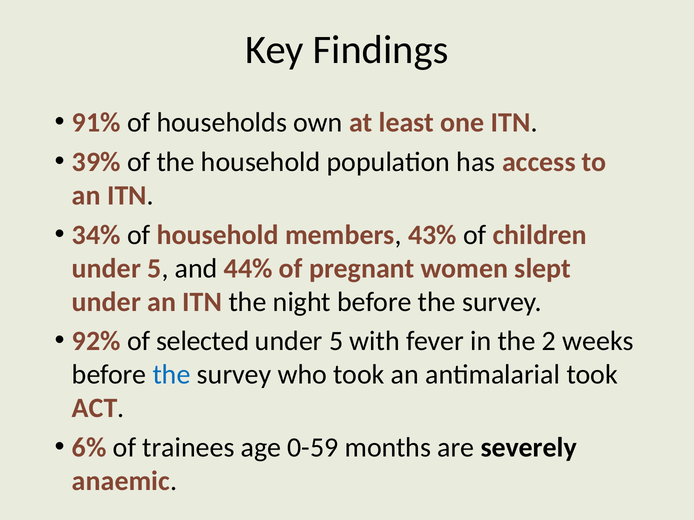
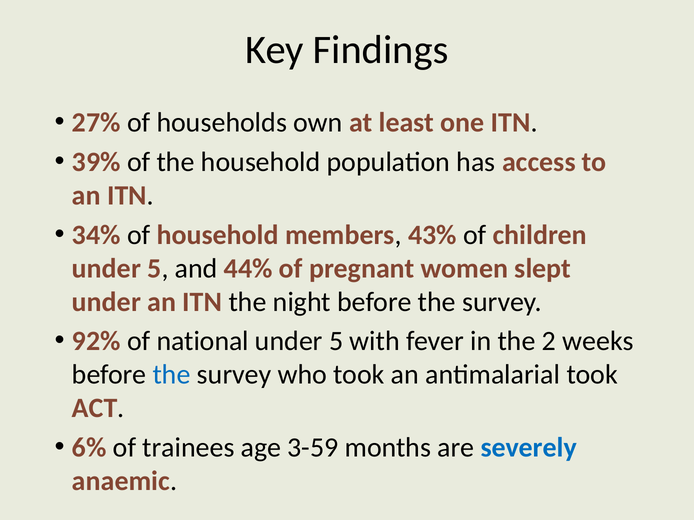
91%: 91% -> 27%
selected: selected -> national
0-59: 0-59 -> 3-59
severely colour: black -> blue
